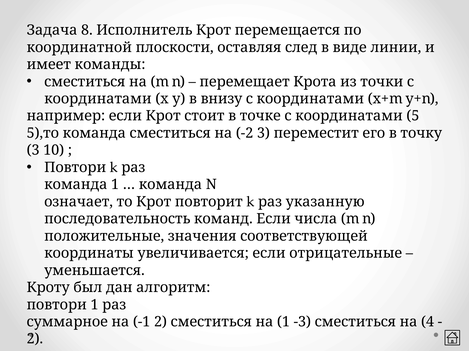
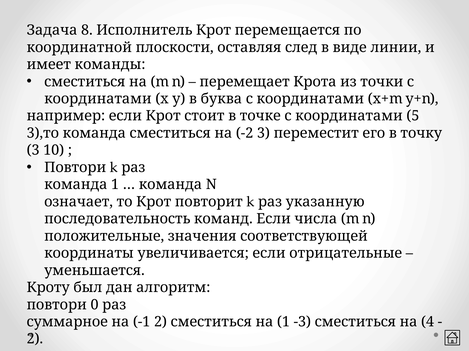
внизу: внизу -> буква
5),то: 5),то -> 3),то
повтори 1: 1 -> 0
